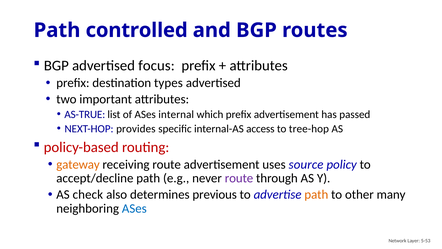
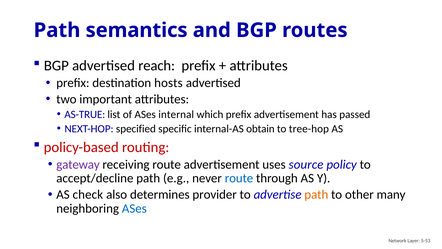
controlled: controlled -> semantics
focus: focus -> reach
types: types -> hosts
provides: provides -> specified
access: access -> obtain
gateway colour: orange -> purple
route at (239, 178) colour: purple -> blue
previous: previous -> provider
